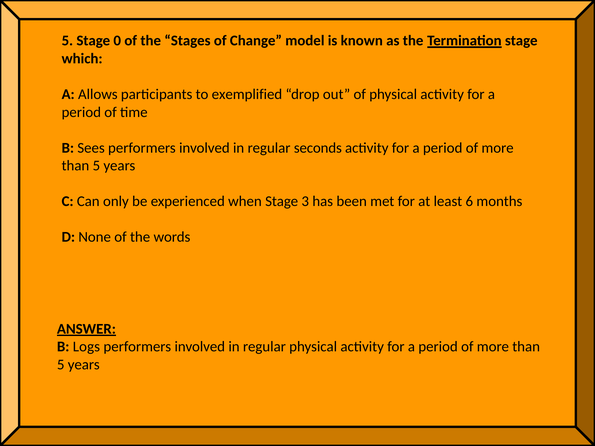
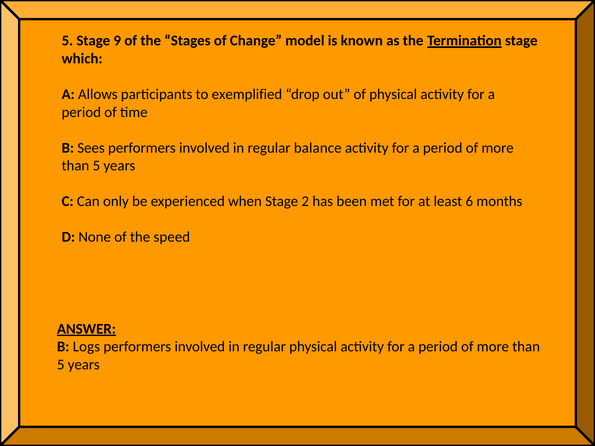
0: 0 -> 9
seconds: seconds -> balance
3: 3 -> 2
words: words -> speed
